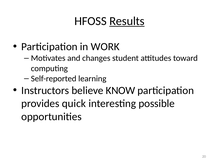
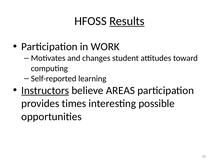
Instructors underline: none -> present
KNOW: KNOW -> AREAS
quick: quick -> times
